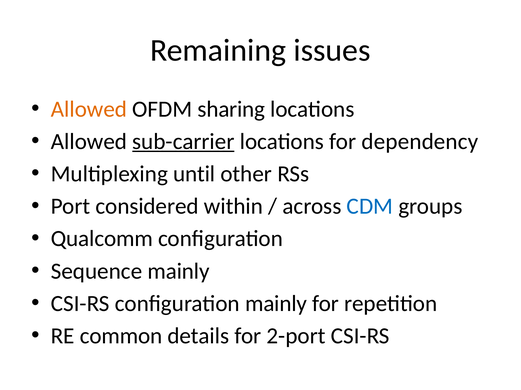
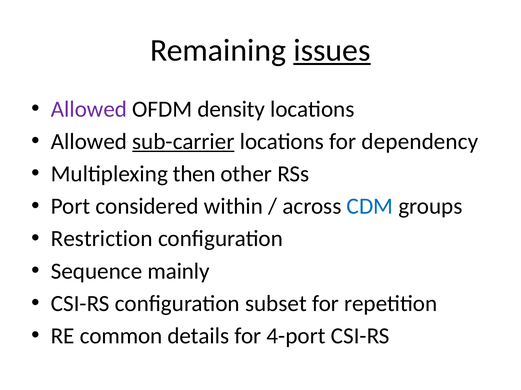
issues underline: none -> present
Allowed at (89, 109) colour: orange -> purple
sharing: sharing -> density
until: until -> then
Qualcomm: Qualcomm -> Restriction
configuration mainly: mainly -> subset
2-port: 2-port -> 4-port
